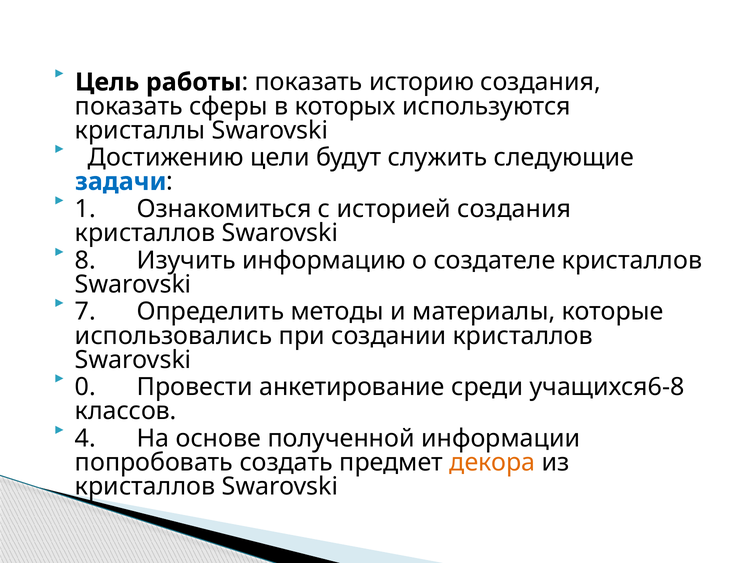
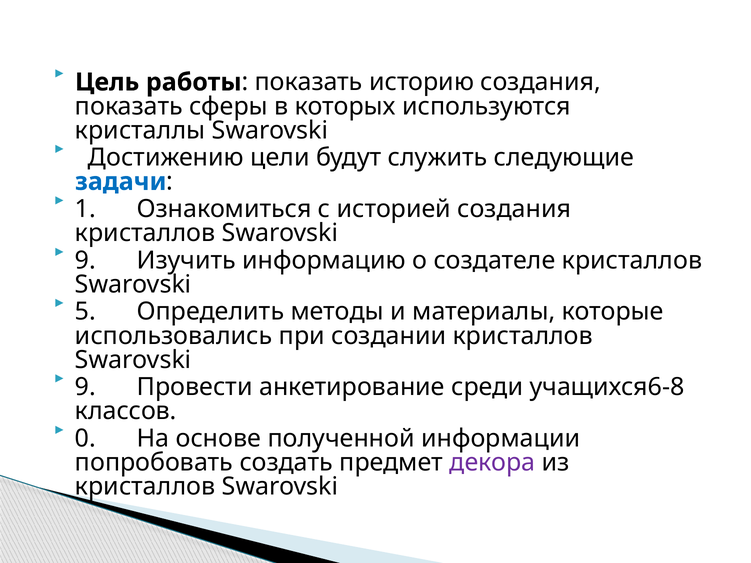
8 at (85, 260): 8 -> 9
7: 7 -> 5
0 at (85, 387): 0 -> 9
4: 4 -> 0
декора colour: orange -> purple
